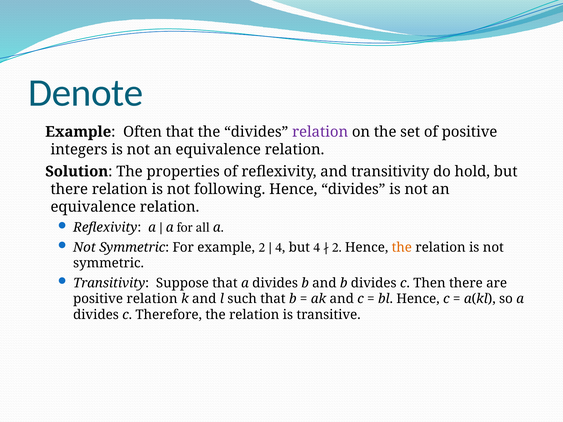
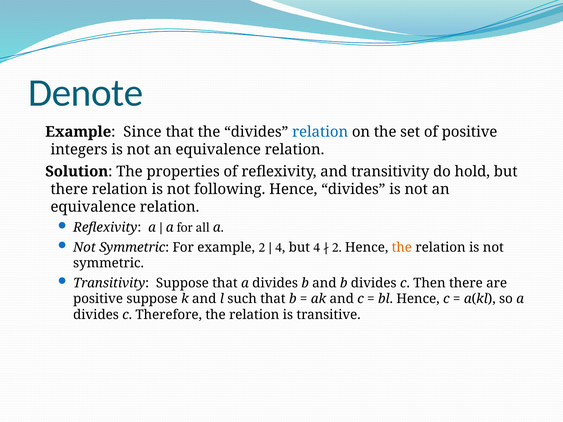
Often: Often -> Since
relation at (320, 132) colour: purple -> blue
positive relation: relation -> suppose
